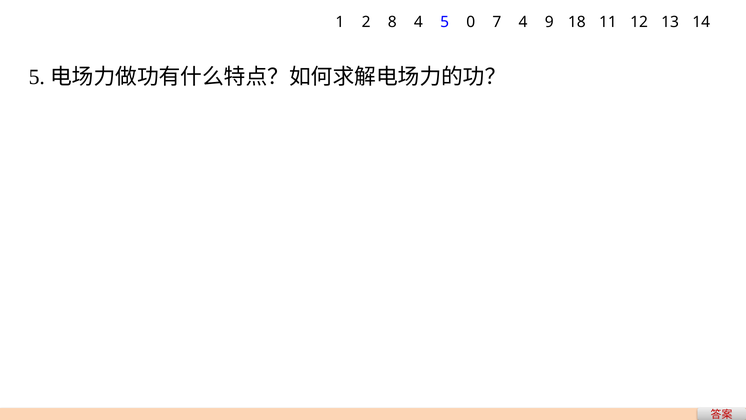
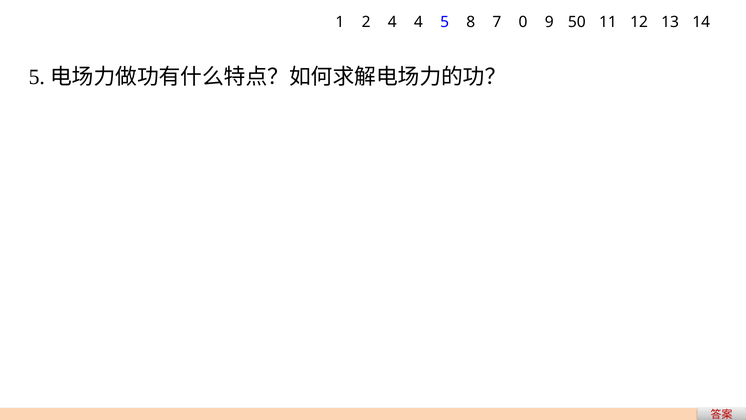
2 8: 8 -> 4
0: 0 -> 8
7 4: 4 -> 0
18: 18 -> 50
